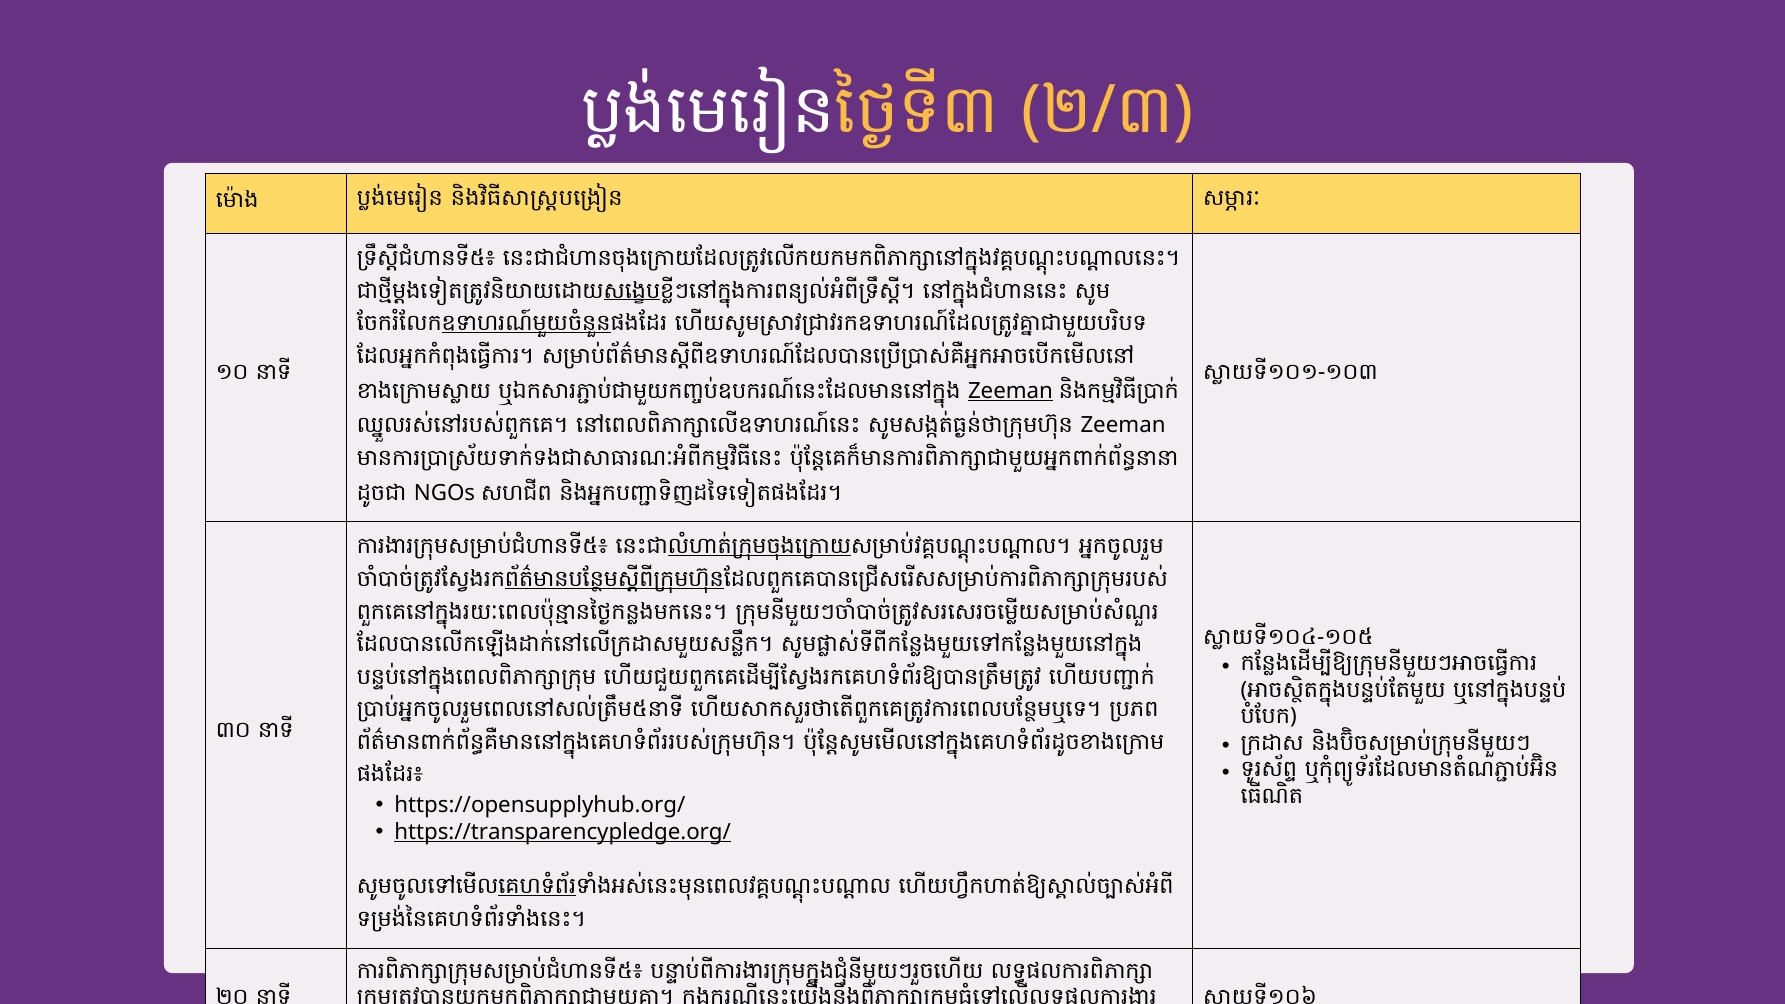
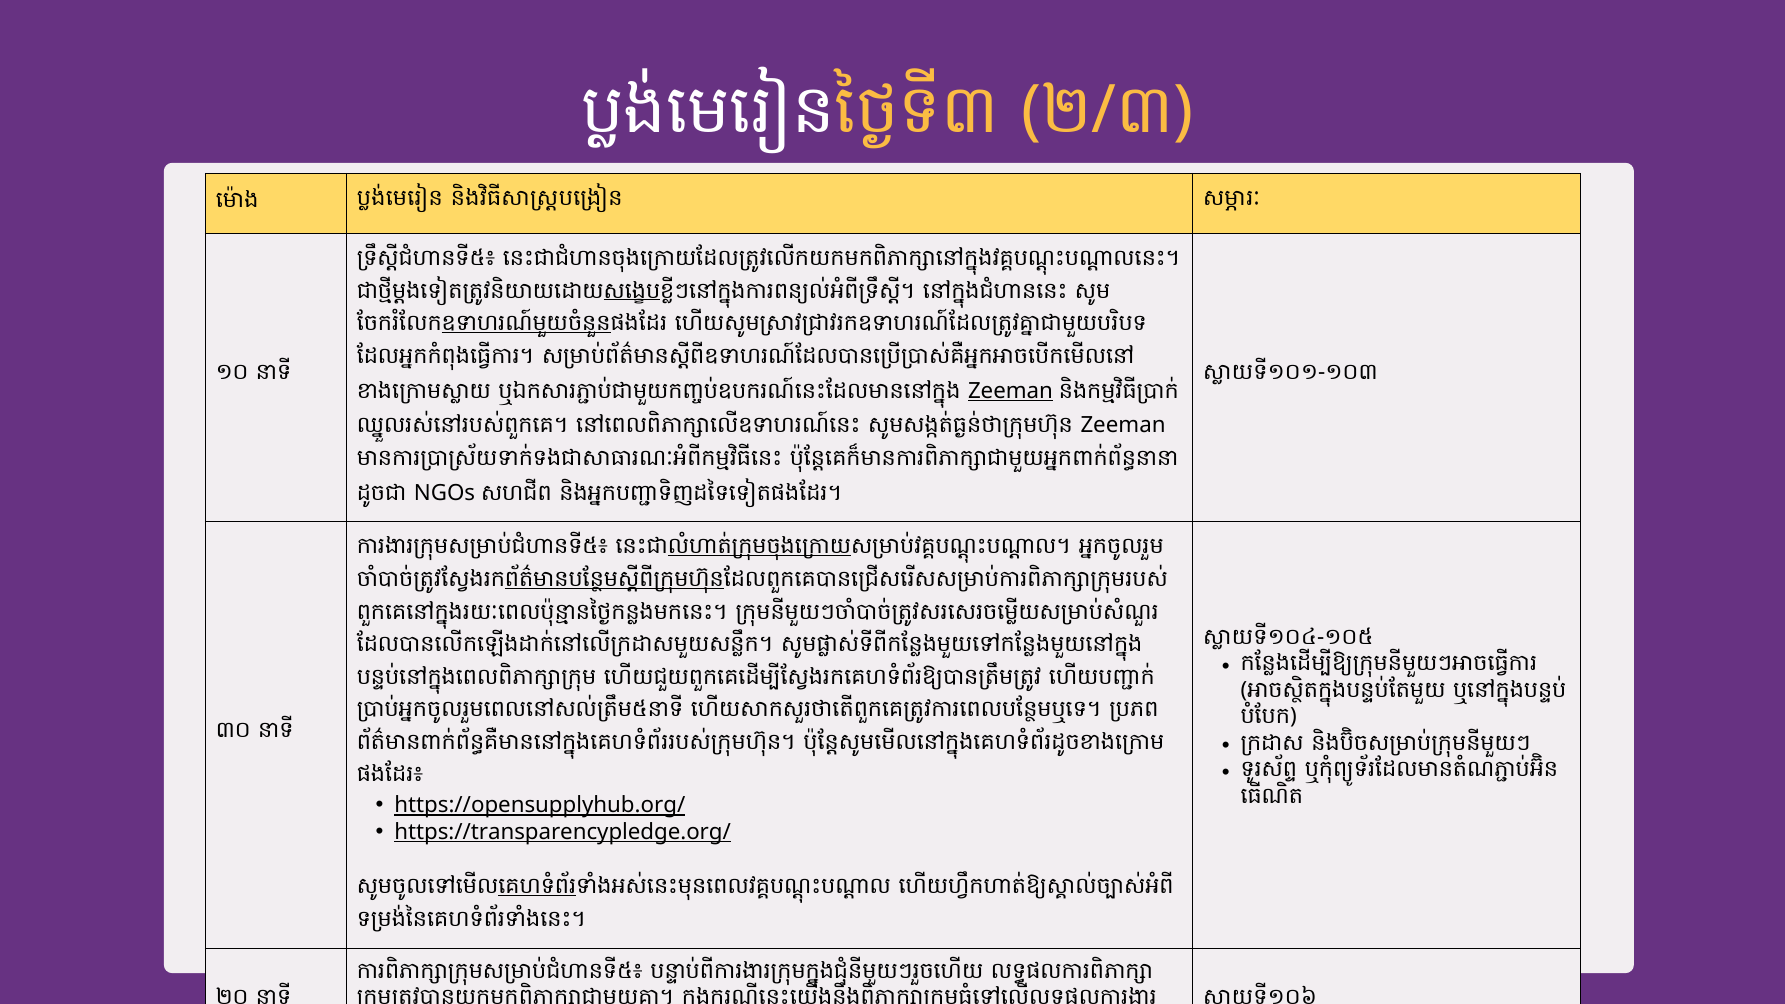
https://opensupplyhub.org/ underline: none -> present
